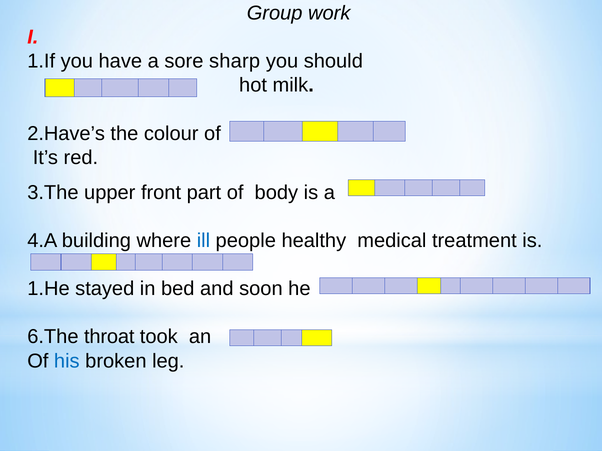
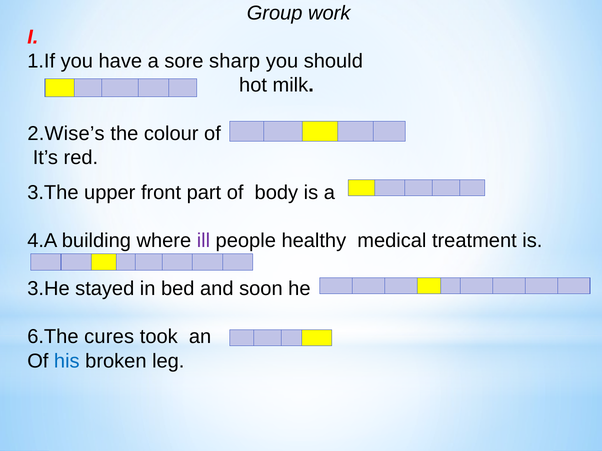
2.Have’s: 2.Have’s -> 2.Wise’s
ill colour: blue -> purple
1.He: 1.He -> 3.He
throat: throat -> cures
